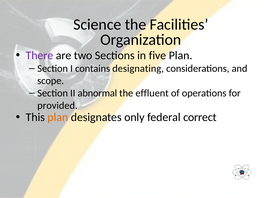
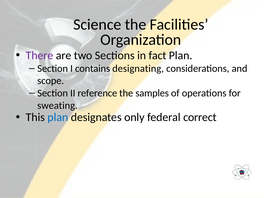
five: five -> fact
abnormal: abnormal -> reference
effluent: effluent -> samples
provided: provided -> sweating
plan at (58, 117) colour: orange -> blue
